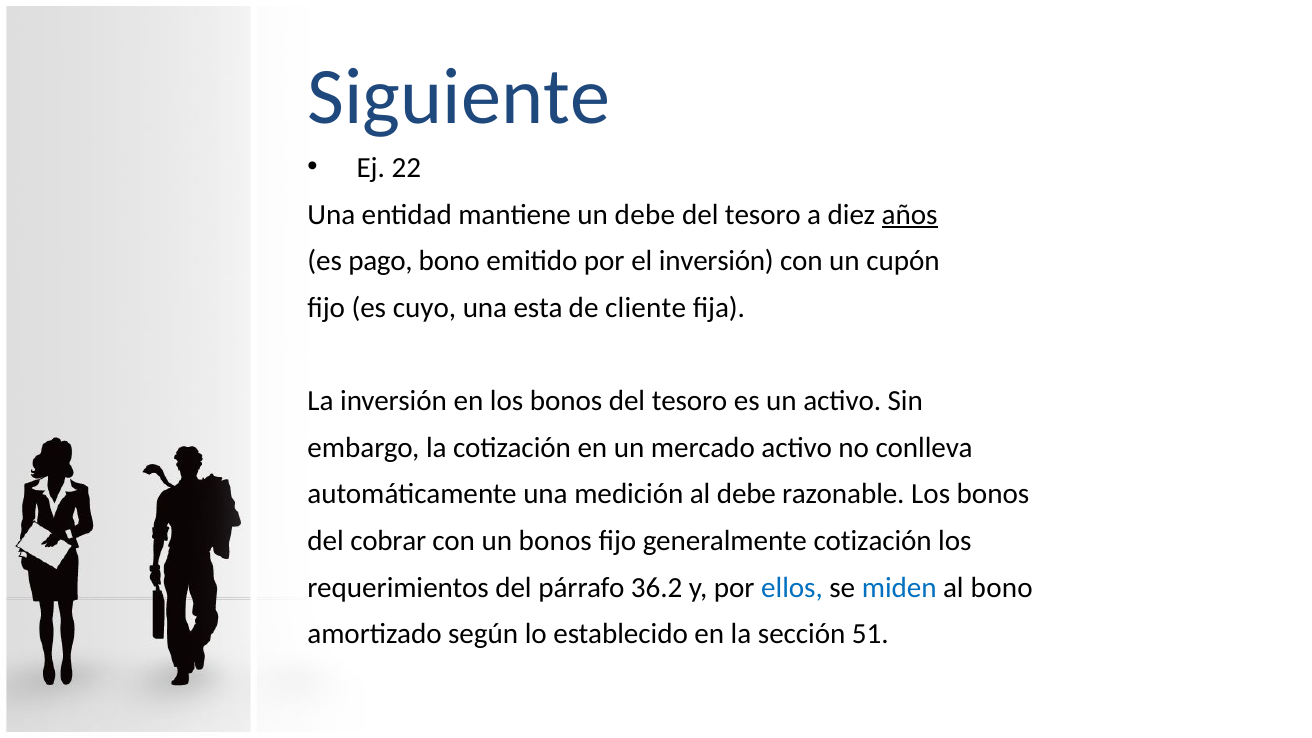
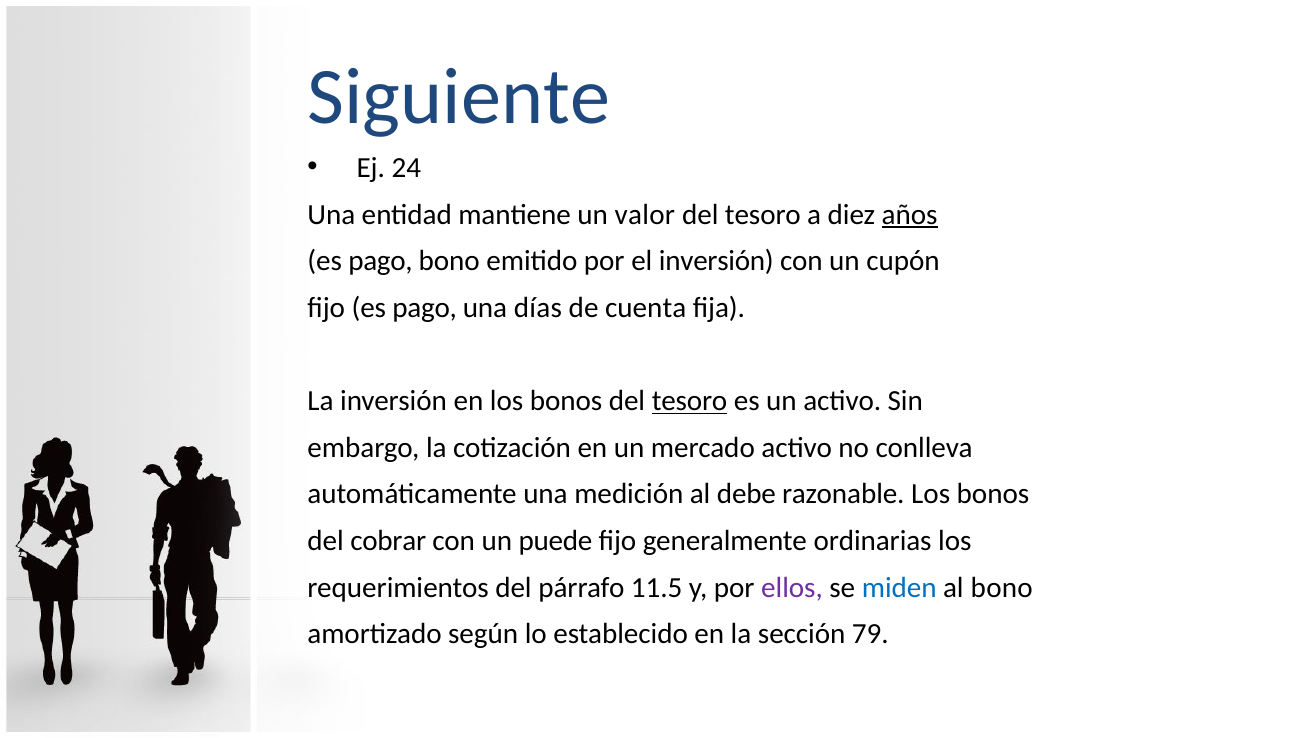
22: 22 -> 24
un debe: debe -> valor
fijo es cuyo: cuyo -> pago
esta: esta -> días
cliente: cliente -> cuenta
tesoro at (690, 401) underline: none -> present
un bonos: bonos -> puede
generalmente cotización: cotización -> ordinarias
36.2: 36.2 -> 11.5
ellos colour: blue -> purple
51: 51 -> 79
